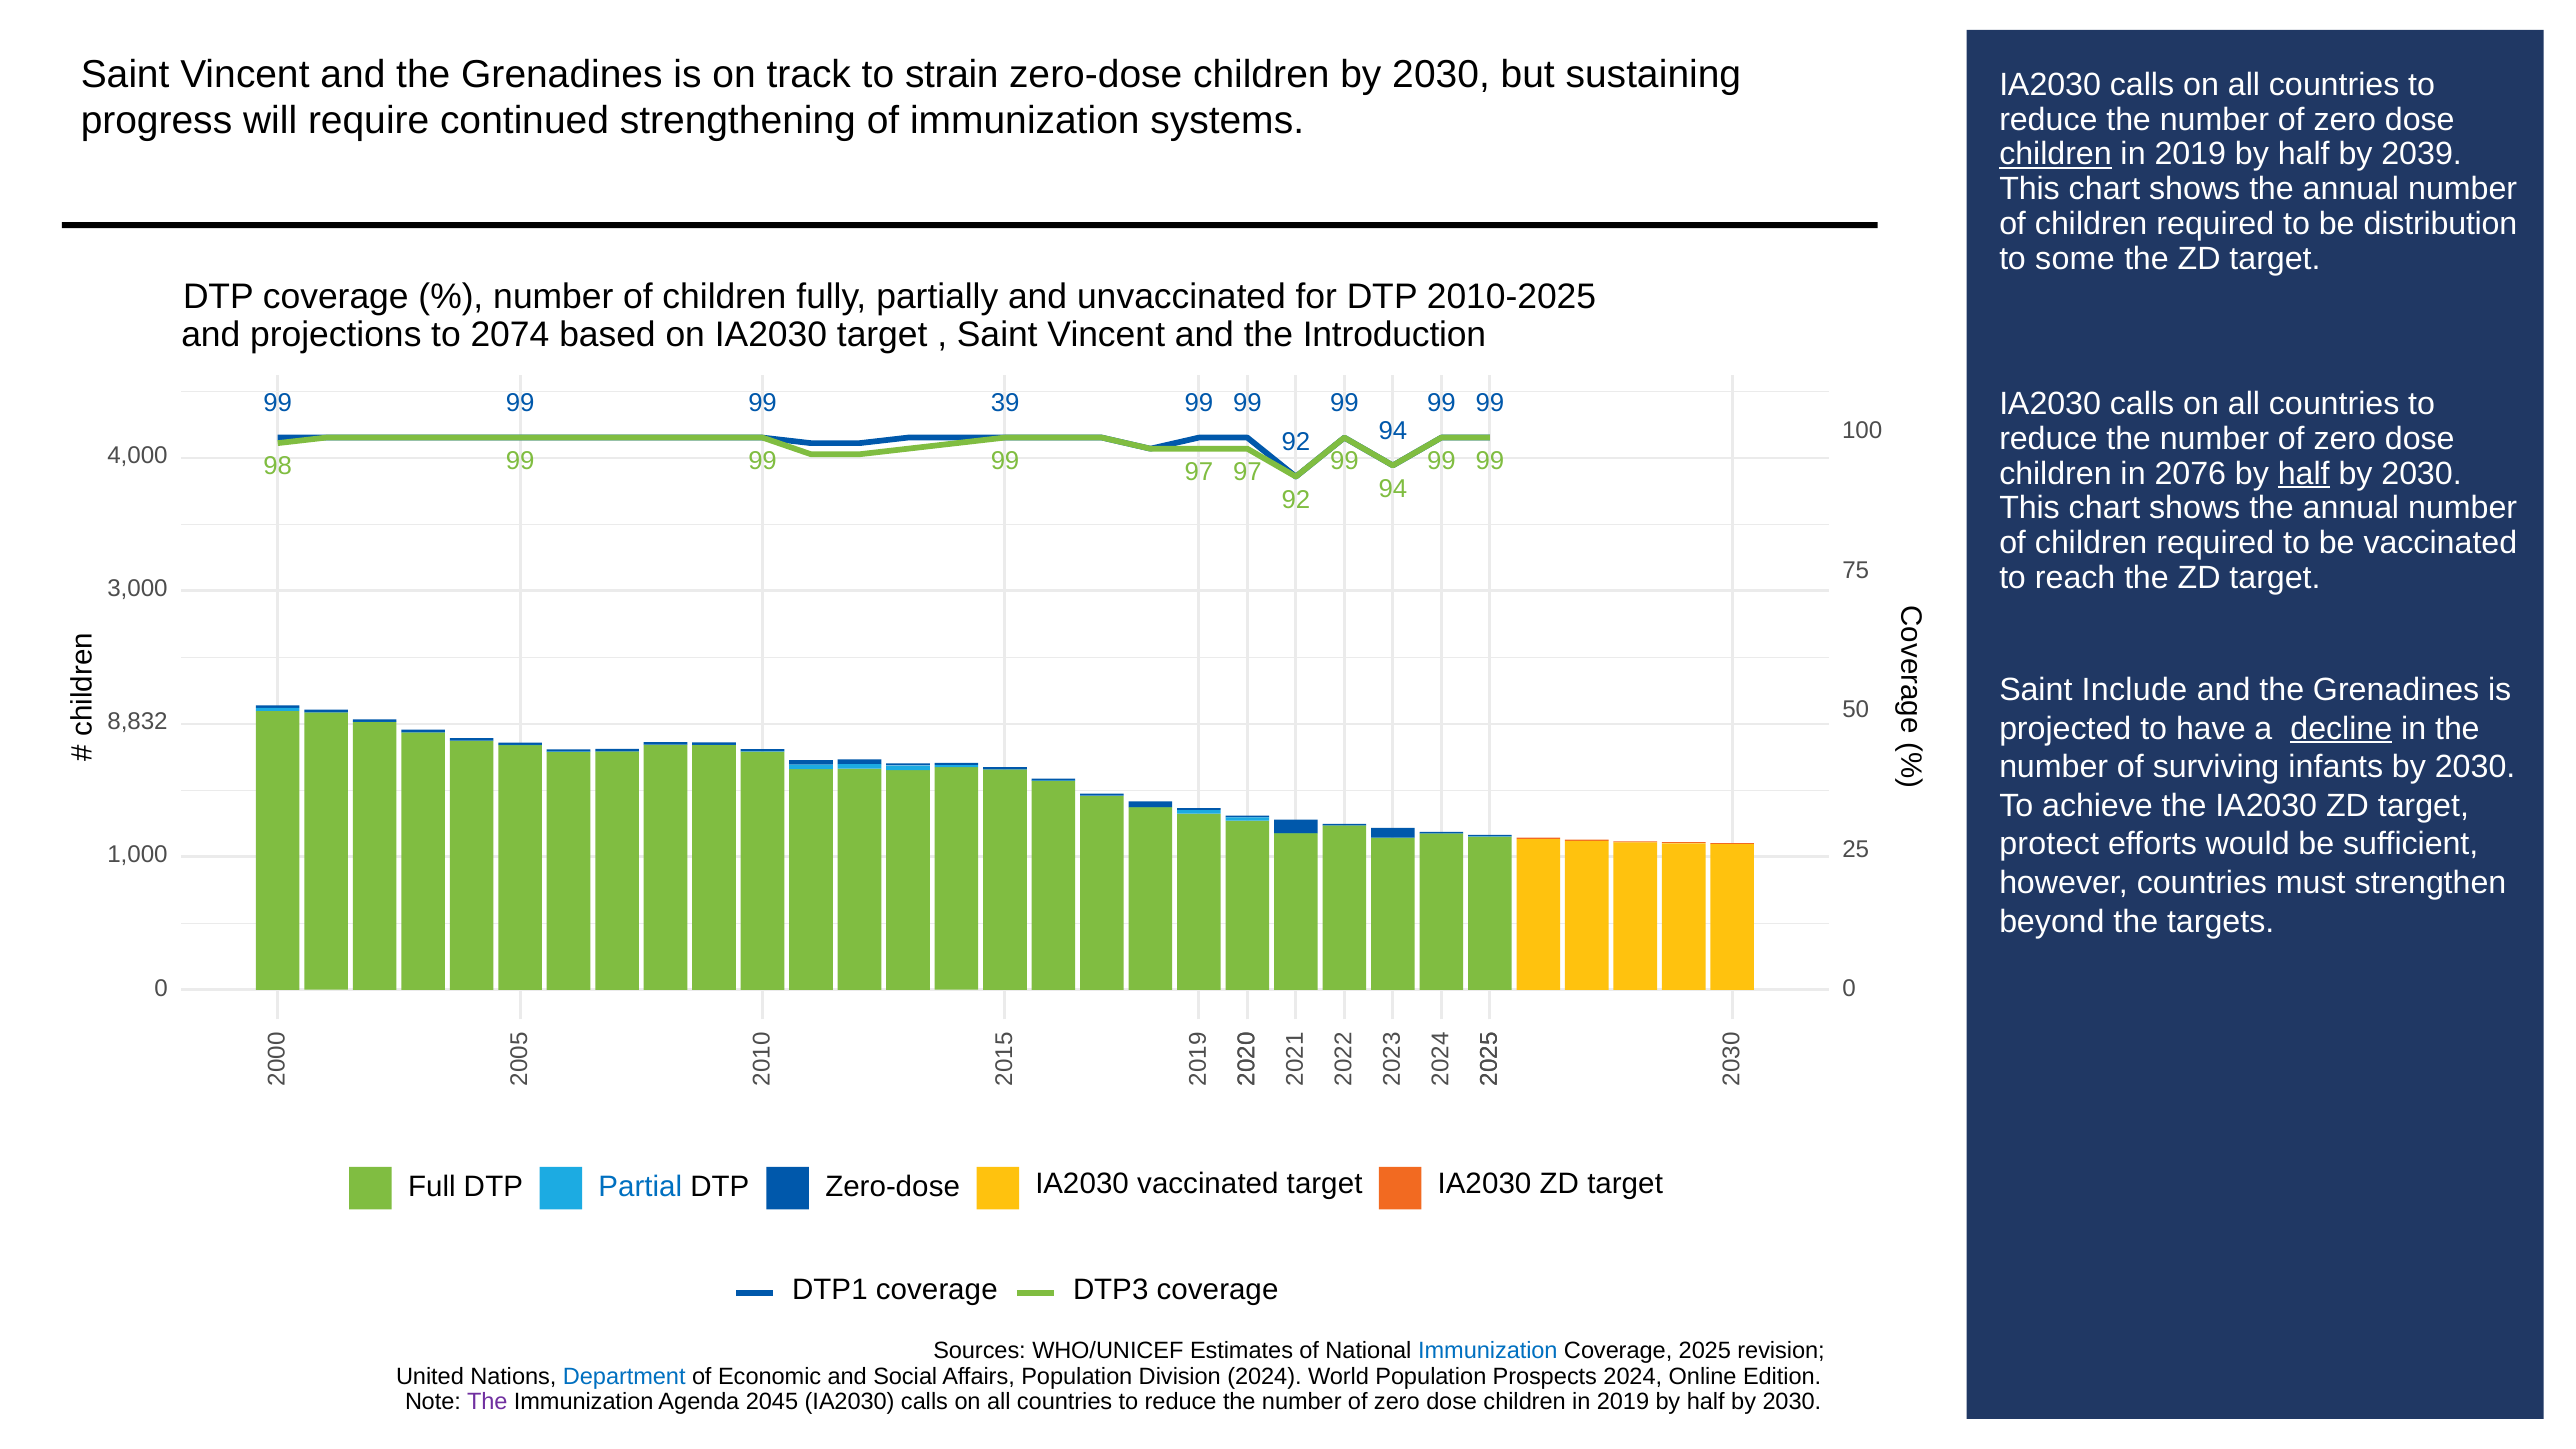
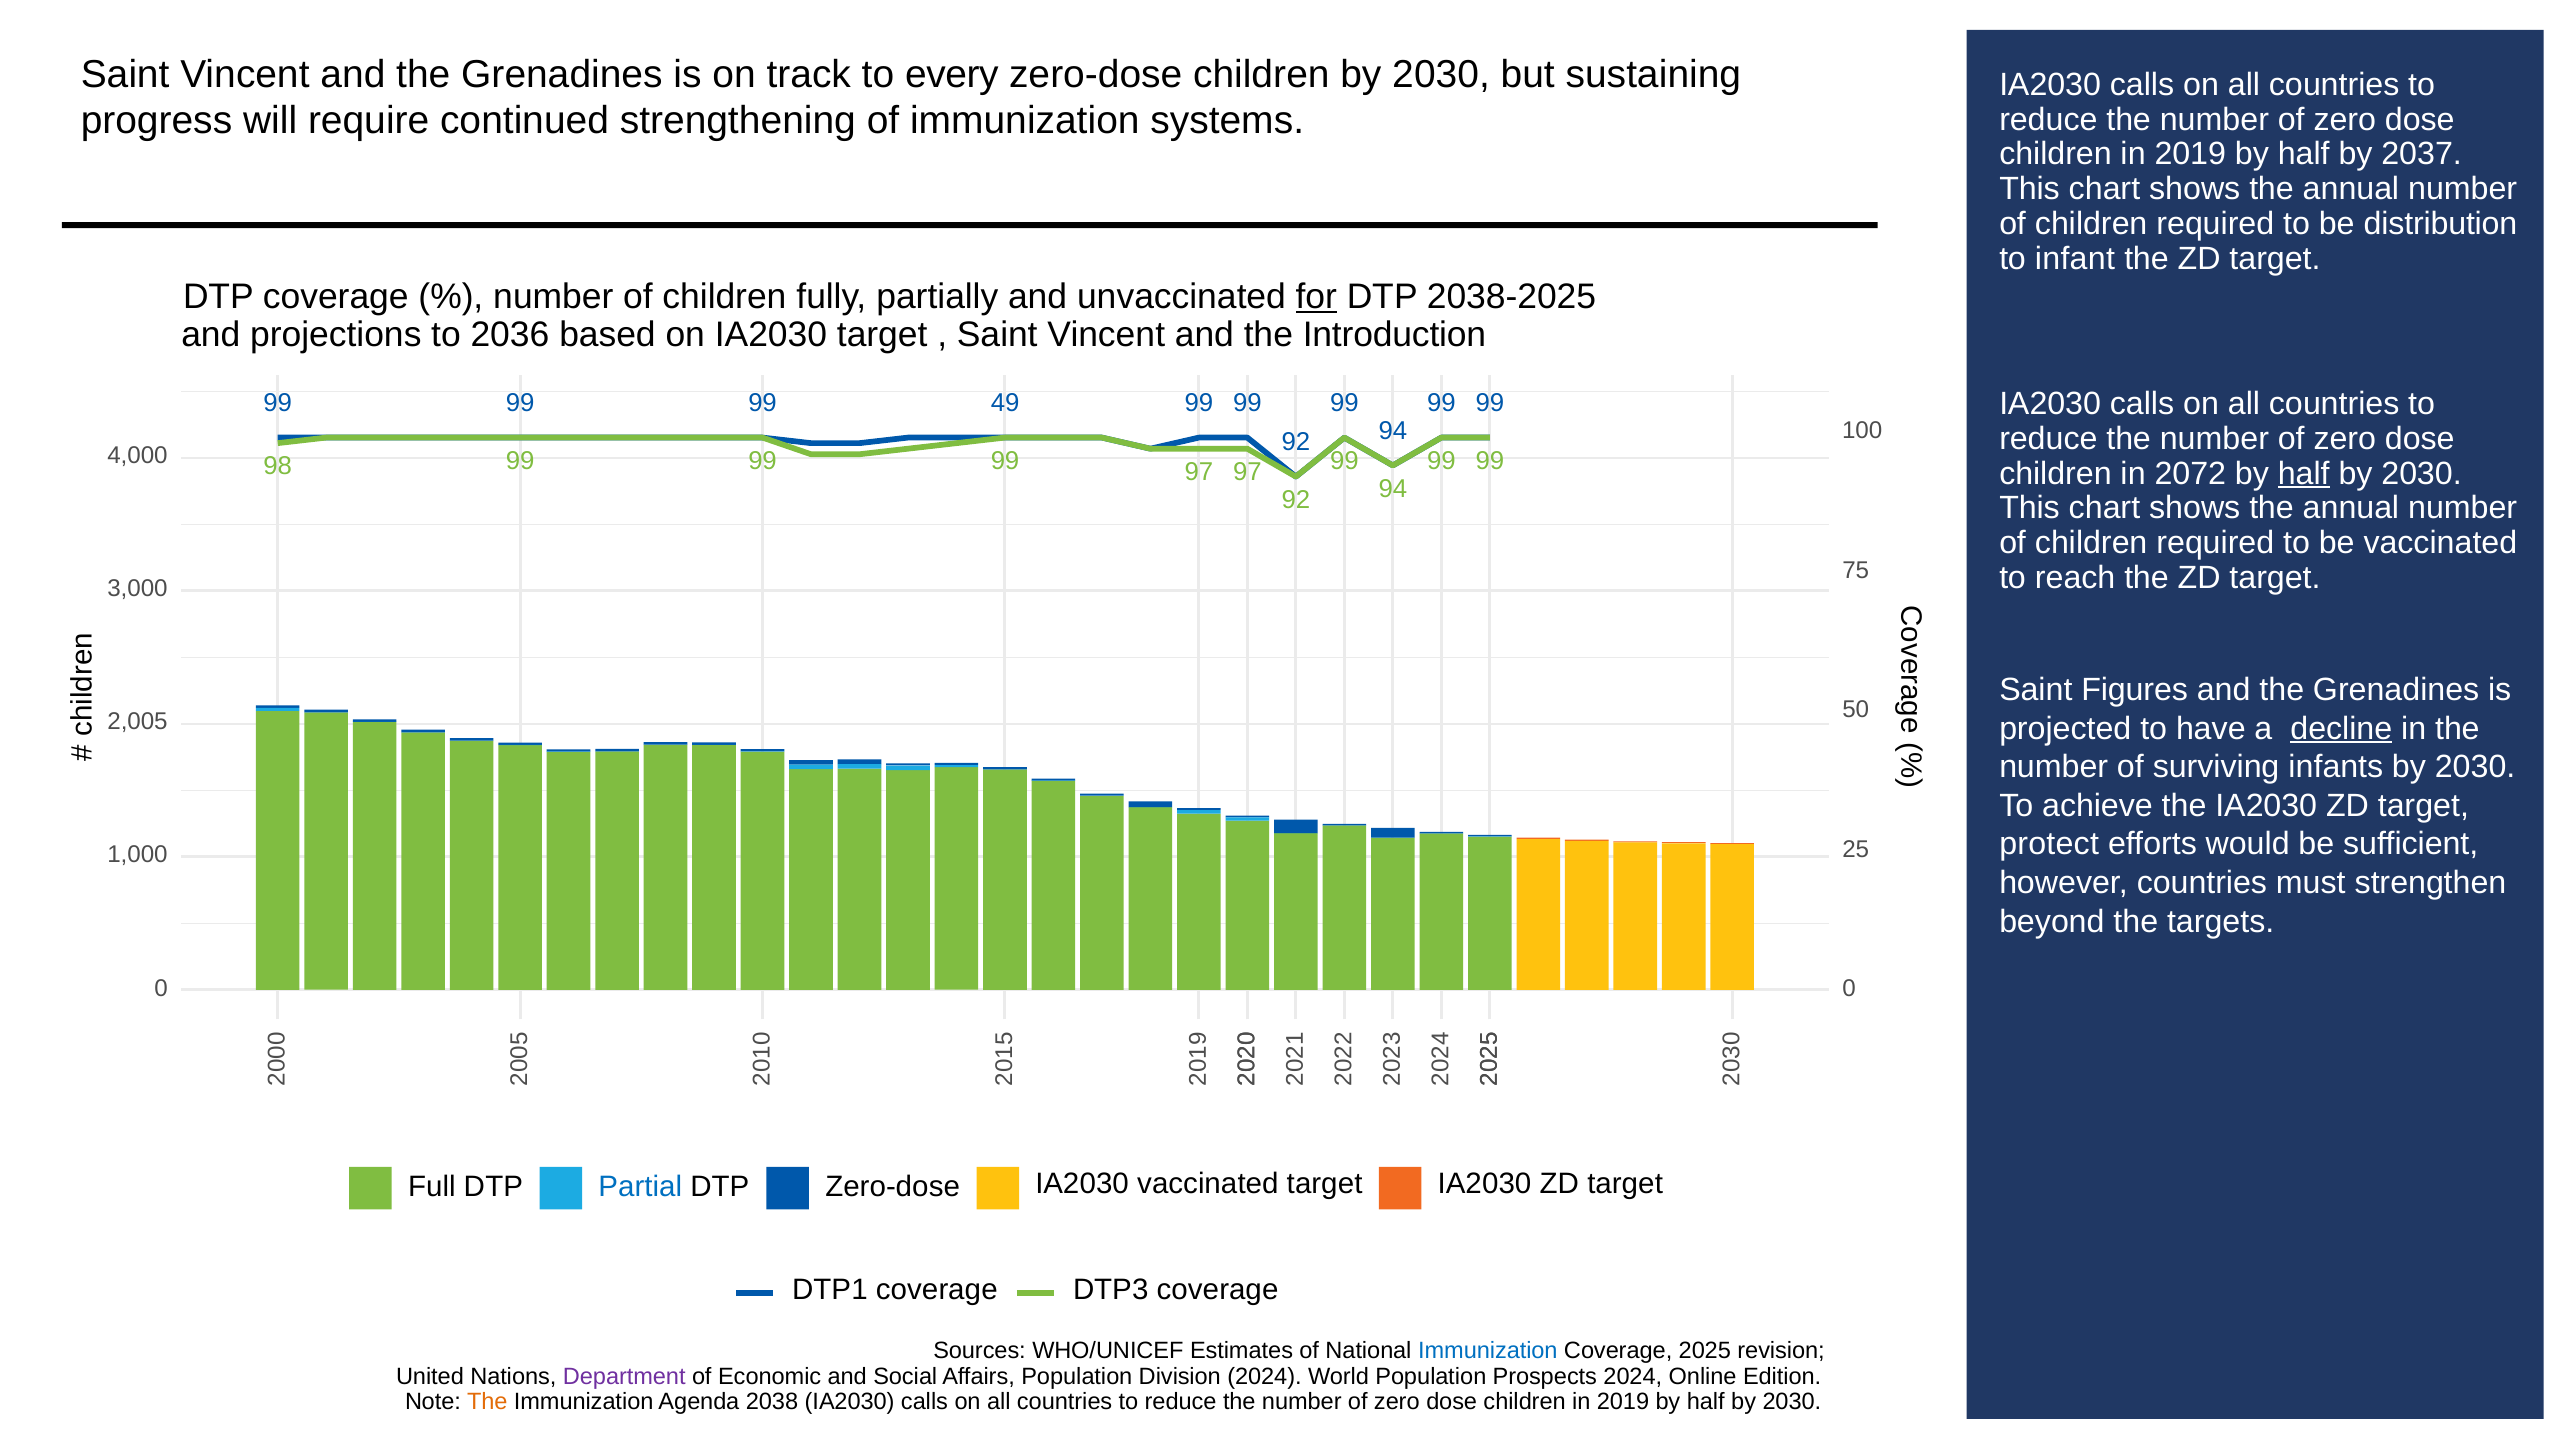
strain: strain -> every
children at (2056, 154) underline: present -> none
2039: 2039 -> 2037
some: some -> infant
for underline: none -> present
2010-2025: 2010-2025 -> 2038-2025
2074: 2074 -> 2036
39: 39 -> 49
2076: 2076 -> 2072
Include: Include -> Figures
8,832: 8,832 -> 2,005
Department colour: blue -> purple
The at (487, 1402) colour: purple -> orange
2045: 2045 -> 2038
